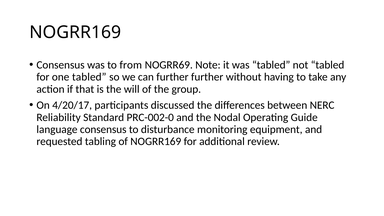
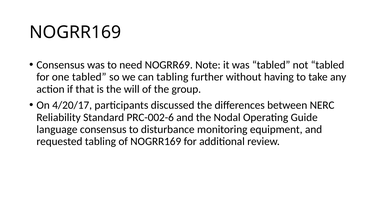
from: from -> need
can further: further -> tabling
PRC-002-0: PRC-002-0 -> PRC-002-6
